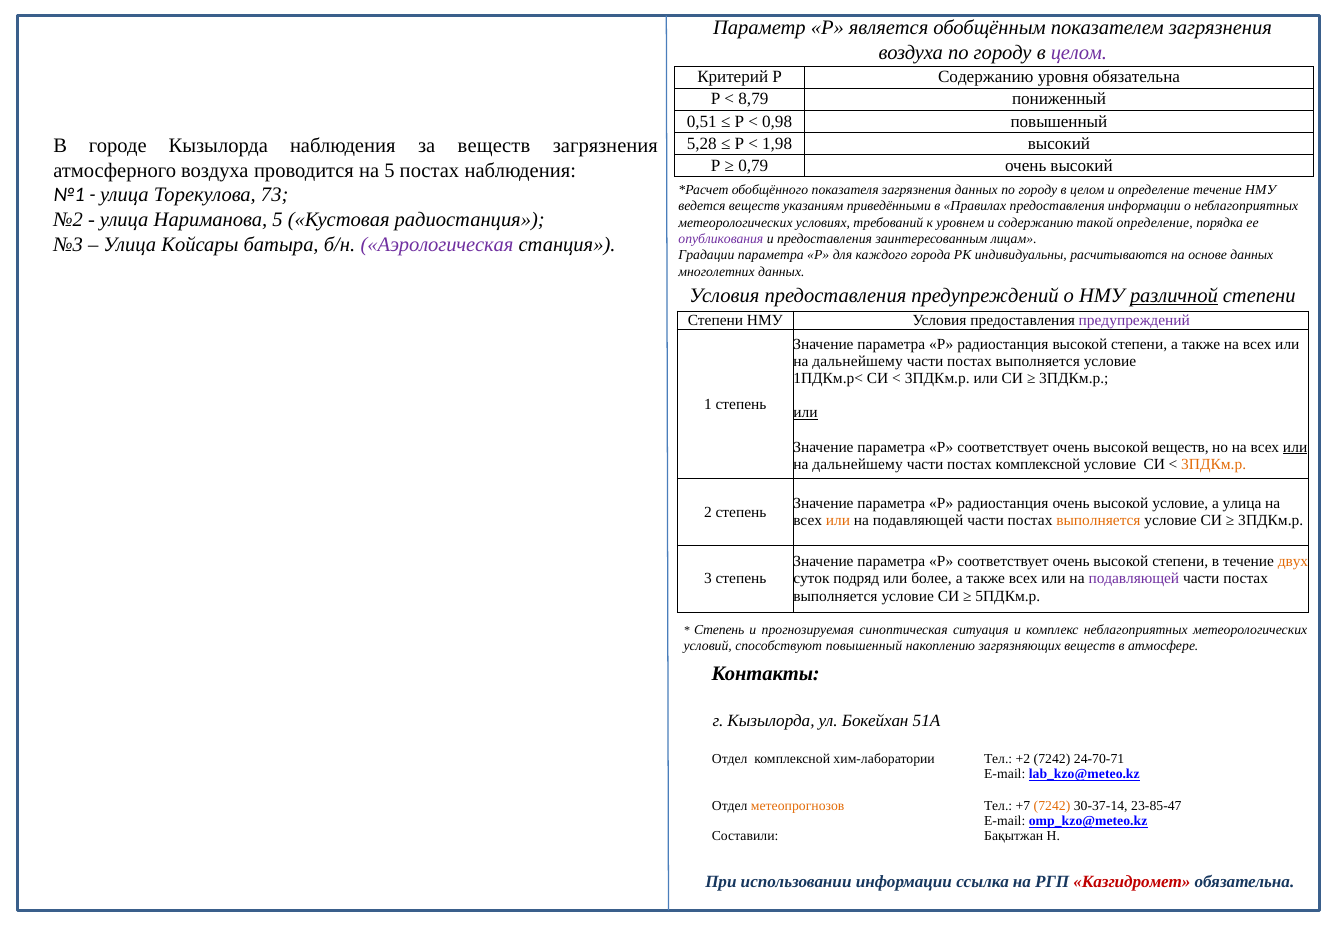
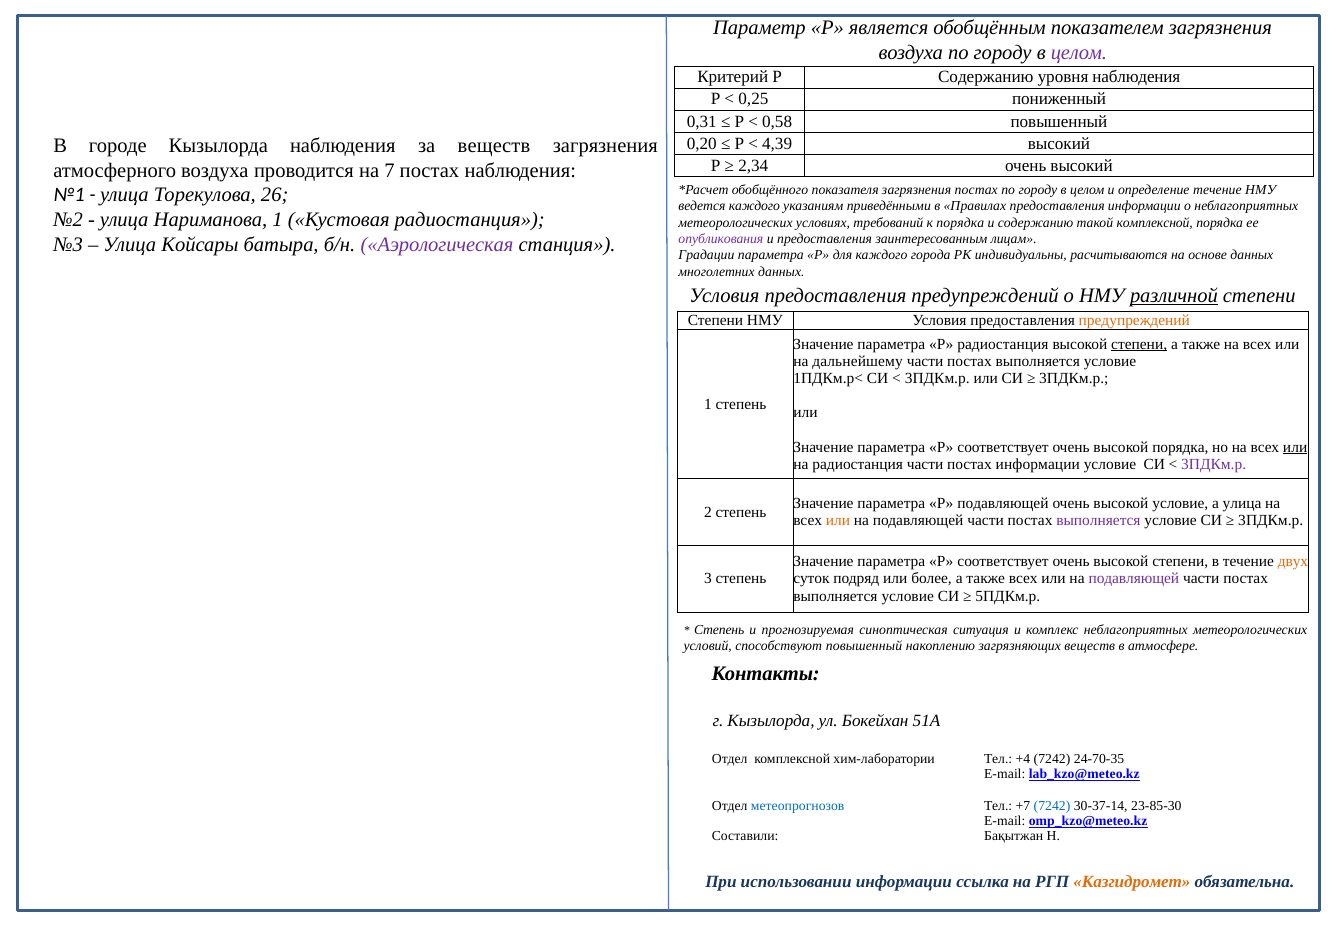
уровня обязательна: обязательна -> наблюдения
8,79: 8,79 -> 0,25
0,51: 0,51 -> 0,31
0,98: 0,98 -> 0,58
5,28: 5,28 -> 0,20
1,98: 1,98 -> 4,39
0,79: 0,79 -> 2,34
на 5: 5 -> 7
загрязнения данных: данных -> постах
73: 73 -> 26
ведется веществ: веществ -> каждого
Нариманова 5: 5 -> 1
к уровнем: уровнем -> порядка
такой определение: определение -> комплексной
предупреждений at (1134, 320) colour: purple -> orange
степени at (1139, 344) underline: none -> present
или at (806, 413) underline: present -> none
высокой веществ: веществ -> порядка
дальнейшему at (858, 464): дальнейшему -> радиостанция
постах комплексной: комплексной -> информации
3ПДКм.р at (1214, 464) colour: orange -> purple
радиостанция at (1003, 503): радиостанция -> подавляющей
выполняется at (1098, 520) colour: orange -> purple
+2: +2 -> +4
24-70-71: 24-70-71 -> 24-70-35
метеопрогнозов colour: orange -> blue
7242 at (1052, 806) colour: orange -> blue
23-85-47: 23-85-47 -> 23-85-30
Казгидромет colour: red -> orange
